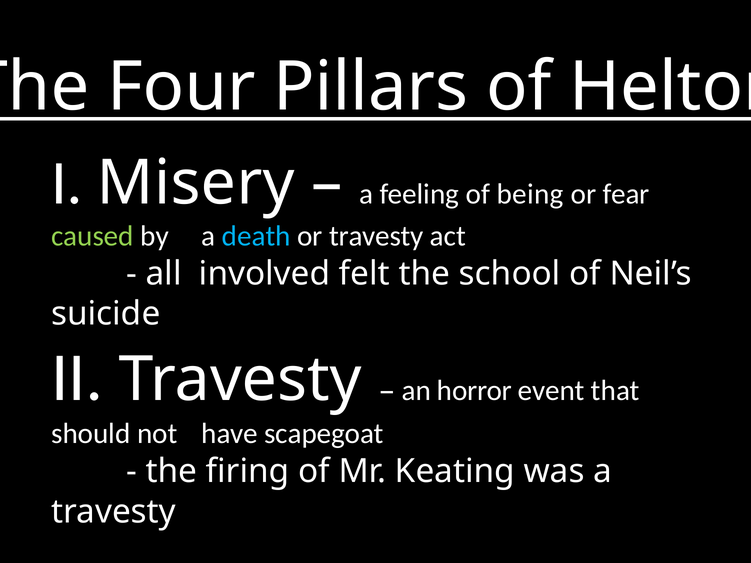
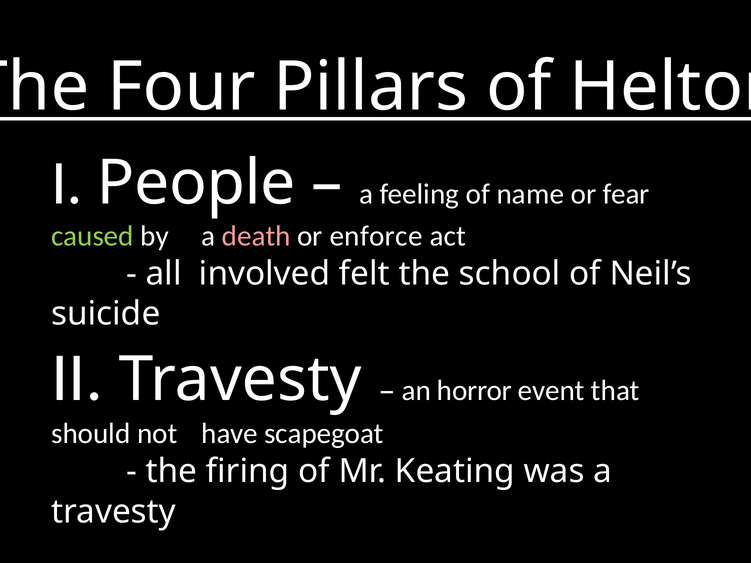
Misery: Misery -> People
being: being -> name
death colour: light blue -> pink
or travesty: travesty -> enforce
